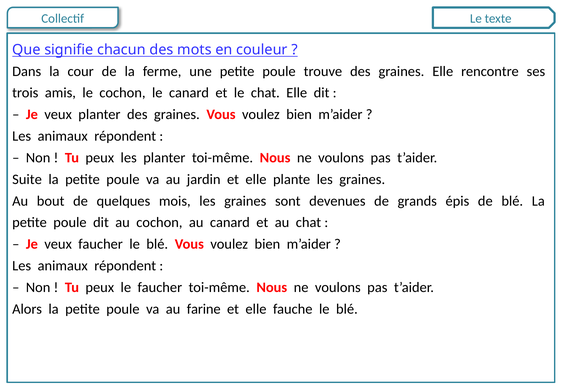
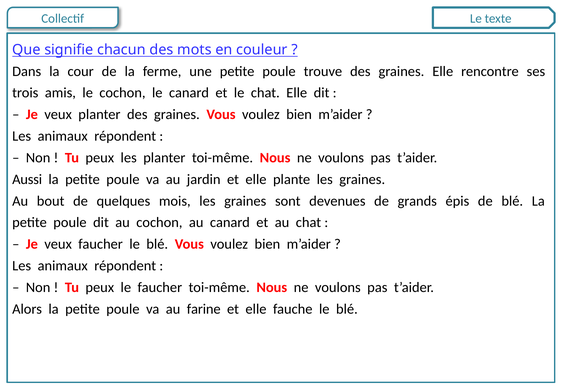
Suite: Suite -> Aussi
